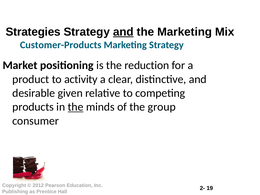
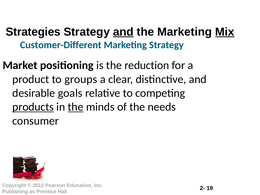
Mix underline: none -> present
Customer-Products: Customer-Products -> Customer-Different
activity: activity -> groups
given: given -> goals
products underline: none -> present
group: group -> needs
